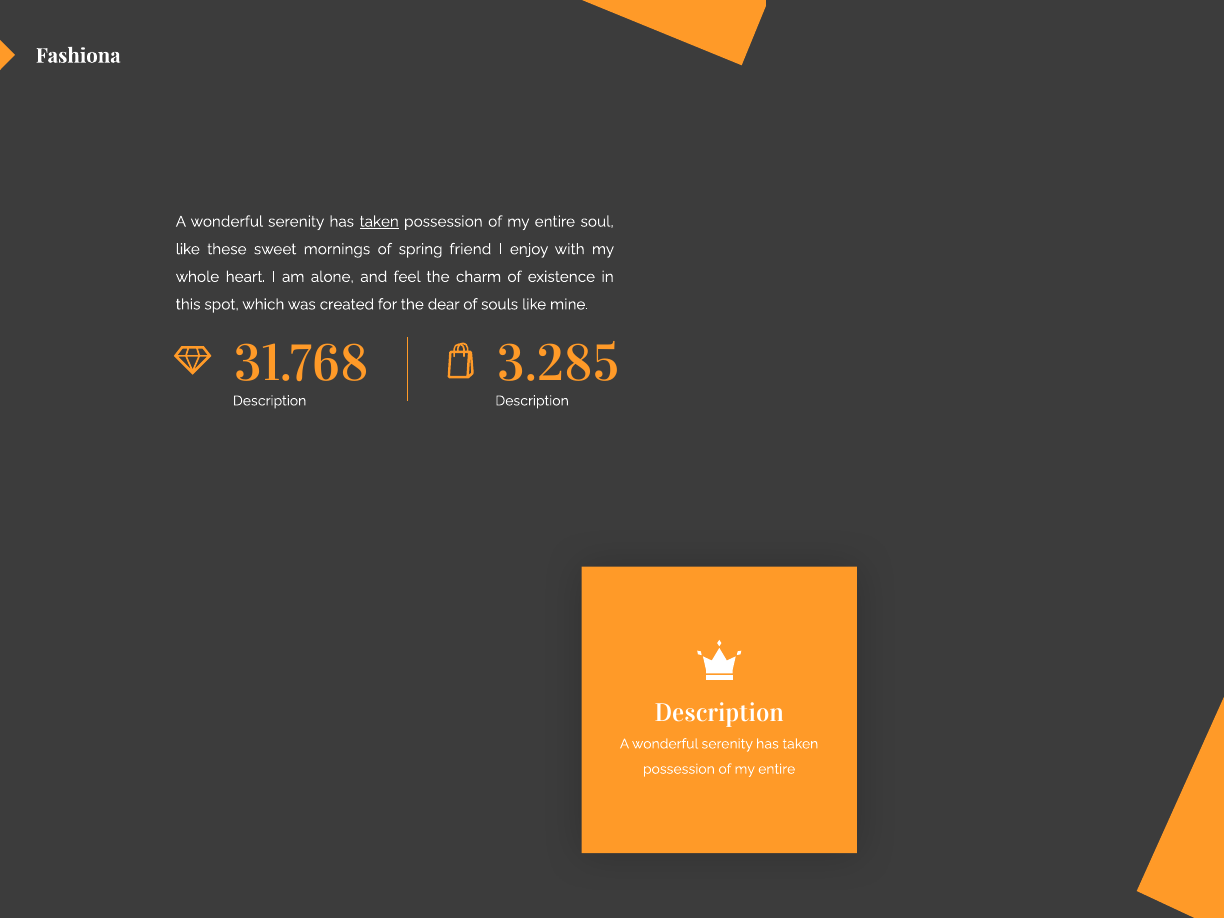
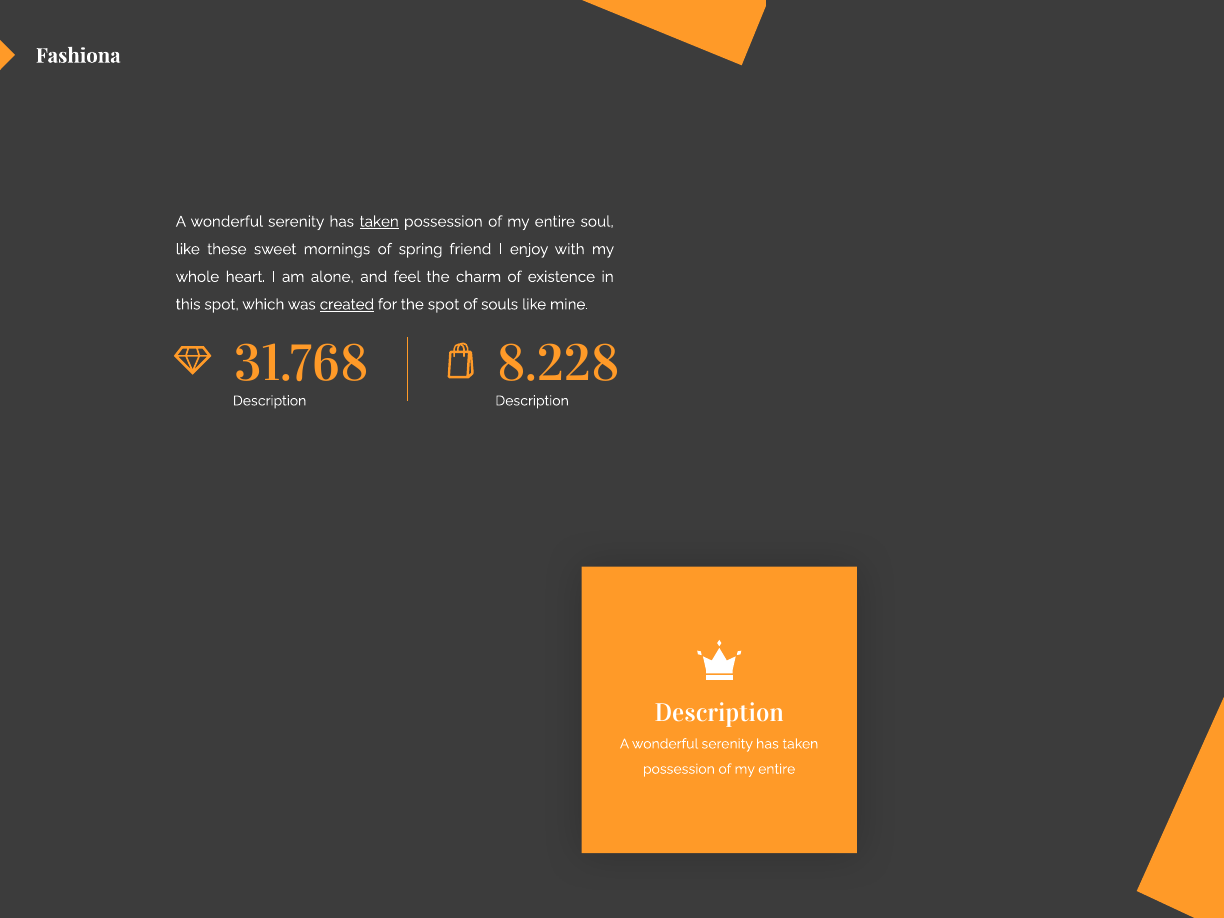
created underline: none -> present
the dear: dear -> spot
3.285: 3.285 -> 8.228
